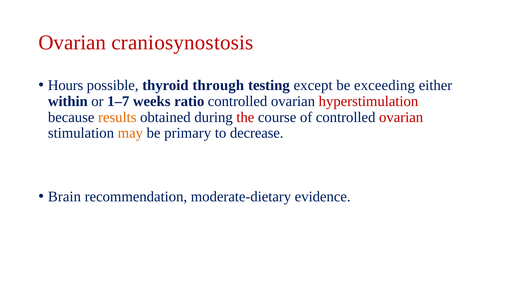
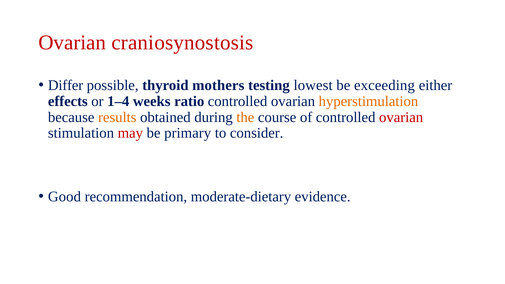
Hours: Hours -> Differ
through: through -> mothers
except: except -> lowest
within: within -> effects
1–7: 1–7 -> 1–4
hyperstimulation colour: red -> orange
the colour: red -> orange
may colour: orange -> red
decrease: decrease -> consider
Brain: Brain -> Good
